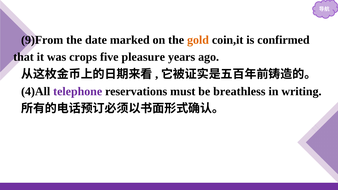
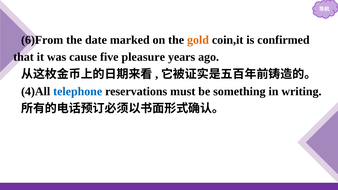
9)From: 9)From -> 6)From
crops: crops -> cause
telephone colour: purple -> blue
breathless: breathless -> something
